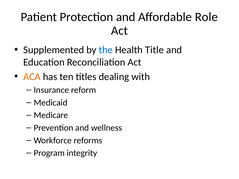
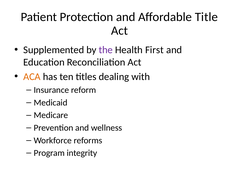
Role: Role -> Title
the colour: blue -> purple
Title: Title -> First
